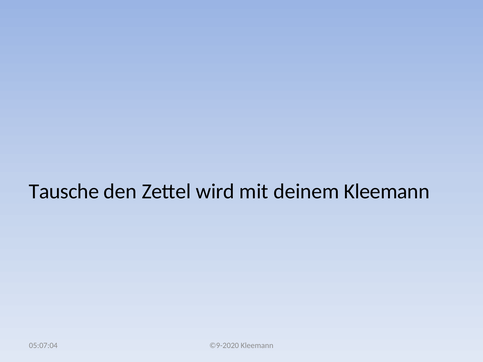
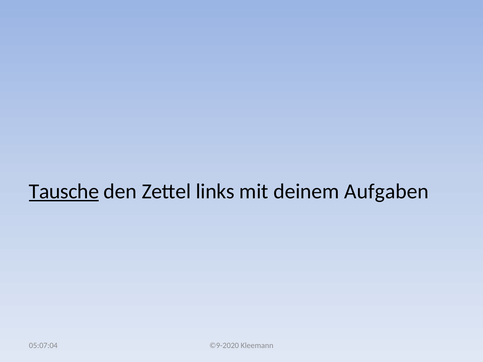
Tausche underline: none -> present
wird: wird -> links
deinem Kleemann: Kleemann -> Aufgaben
